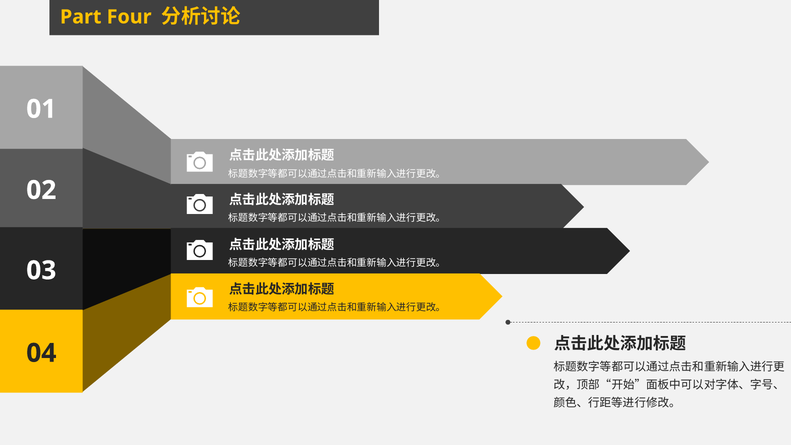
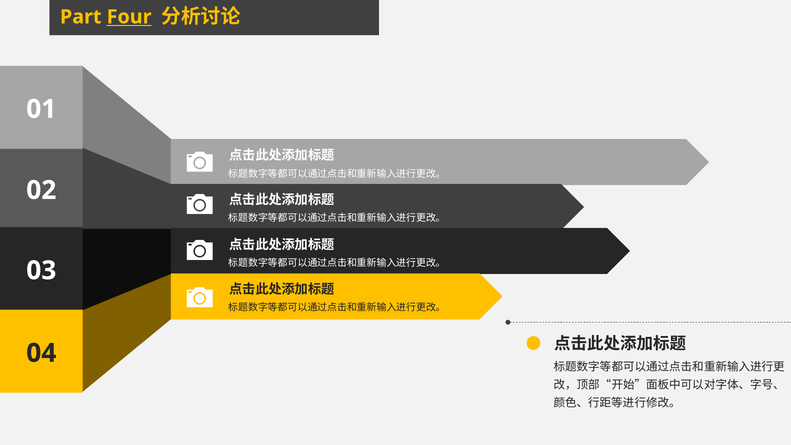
Four underline: none -> present
